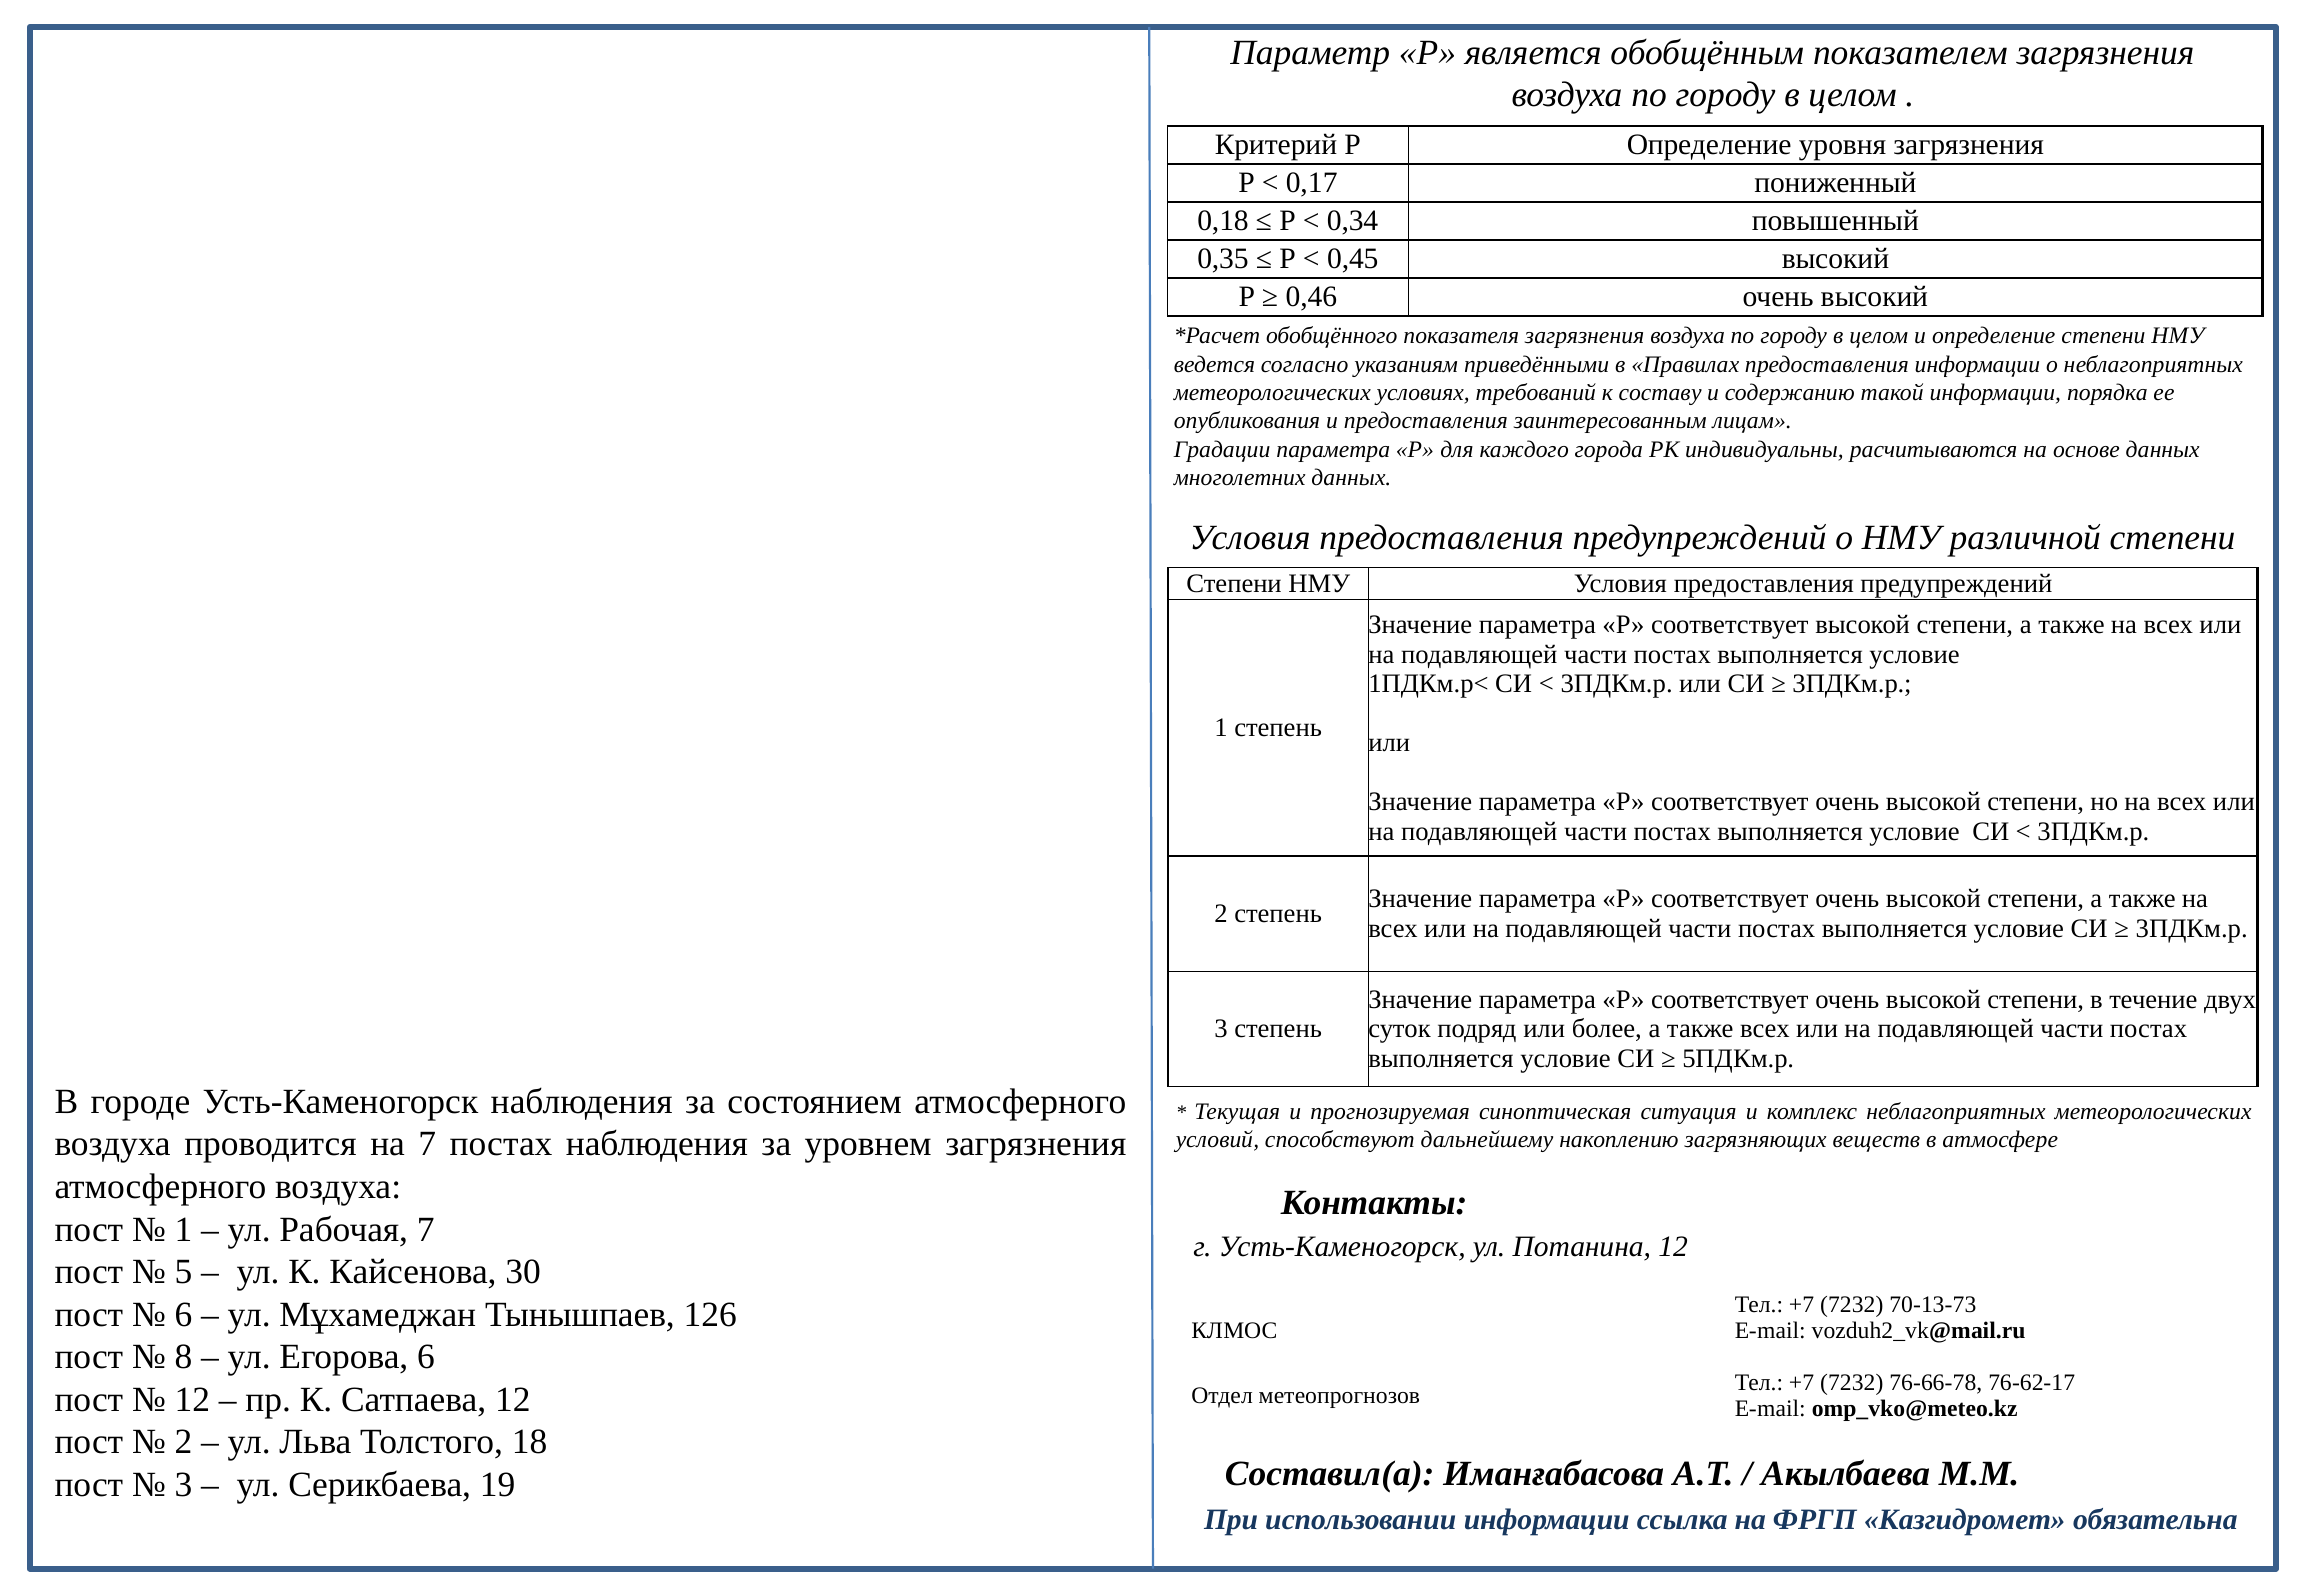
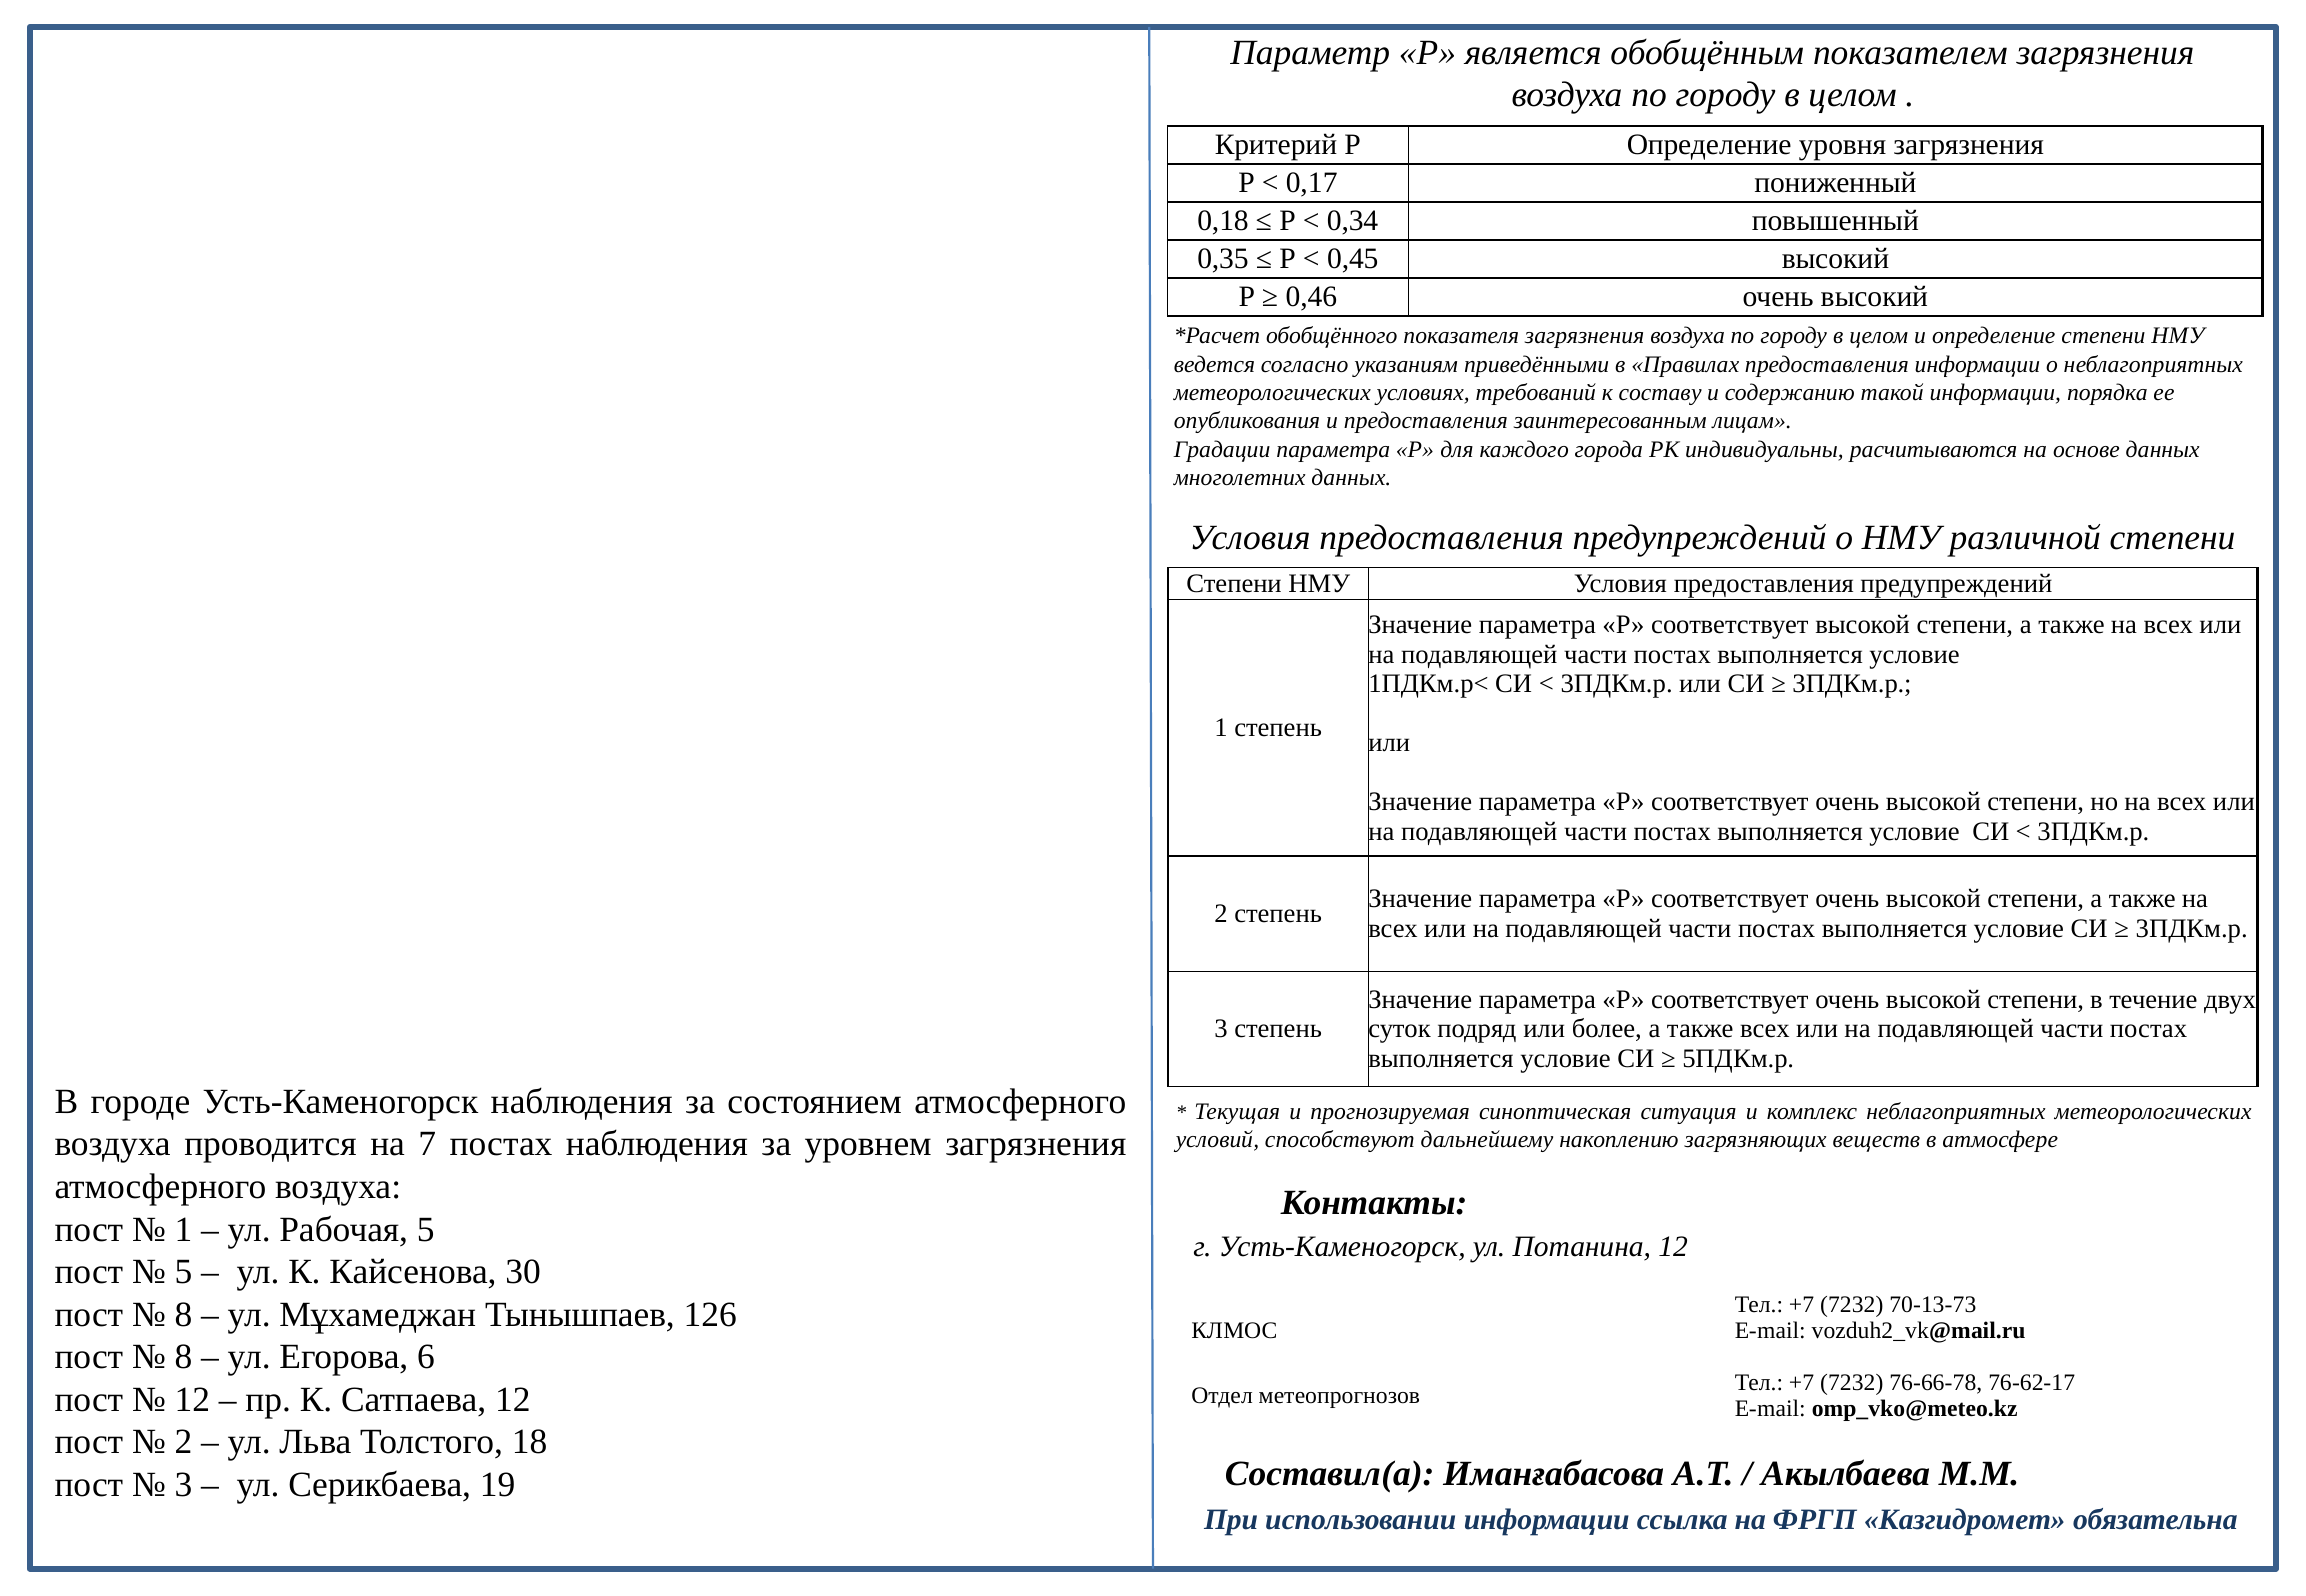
Рабочая 7: 7 -> 5
6 at (183, 1315): 6 -> 8
